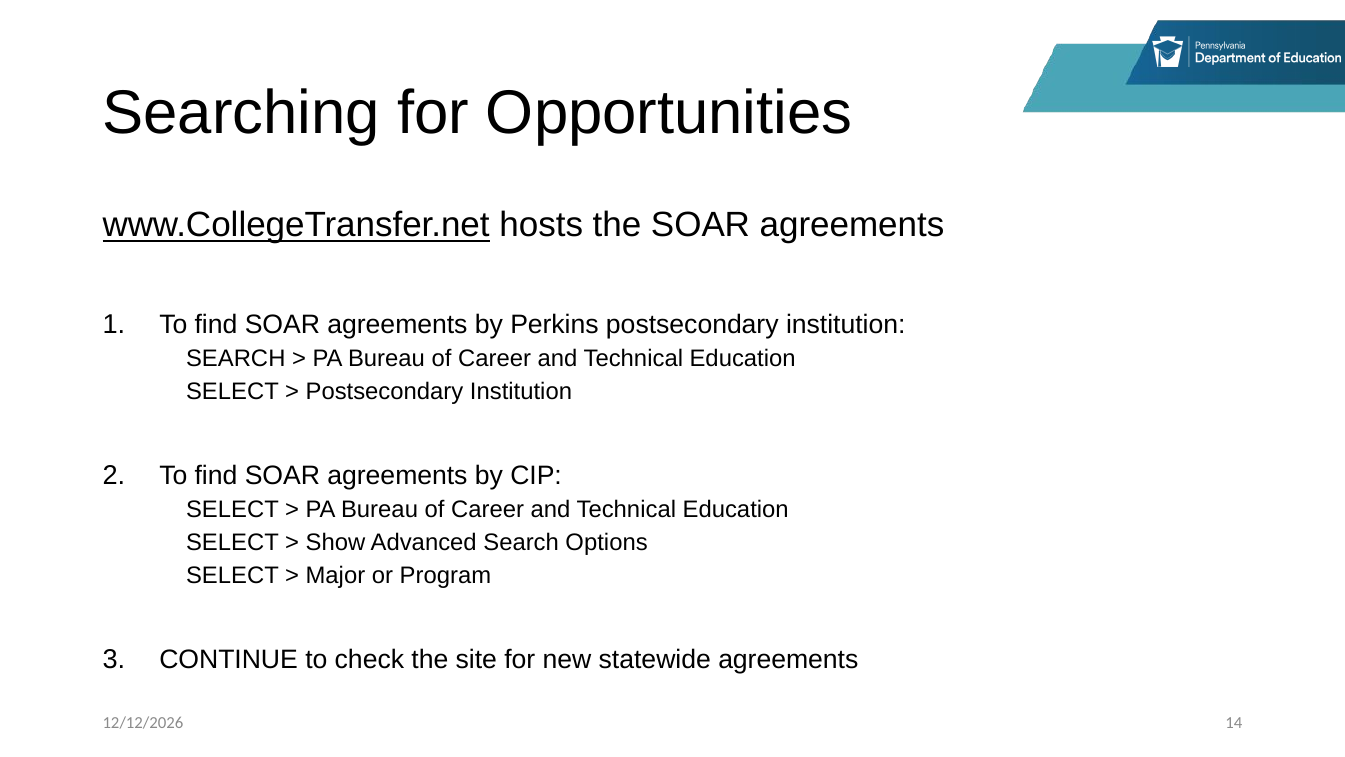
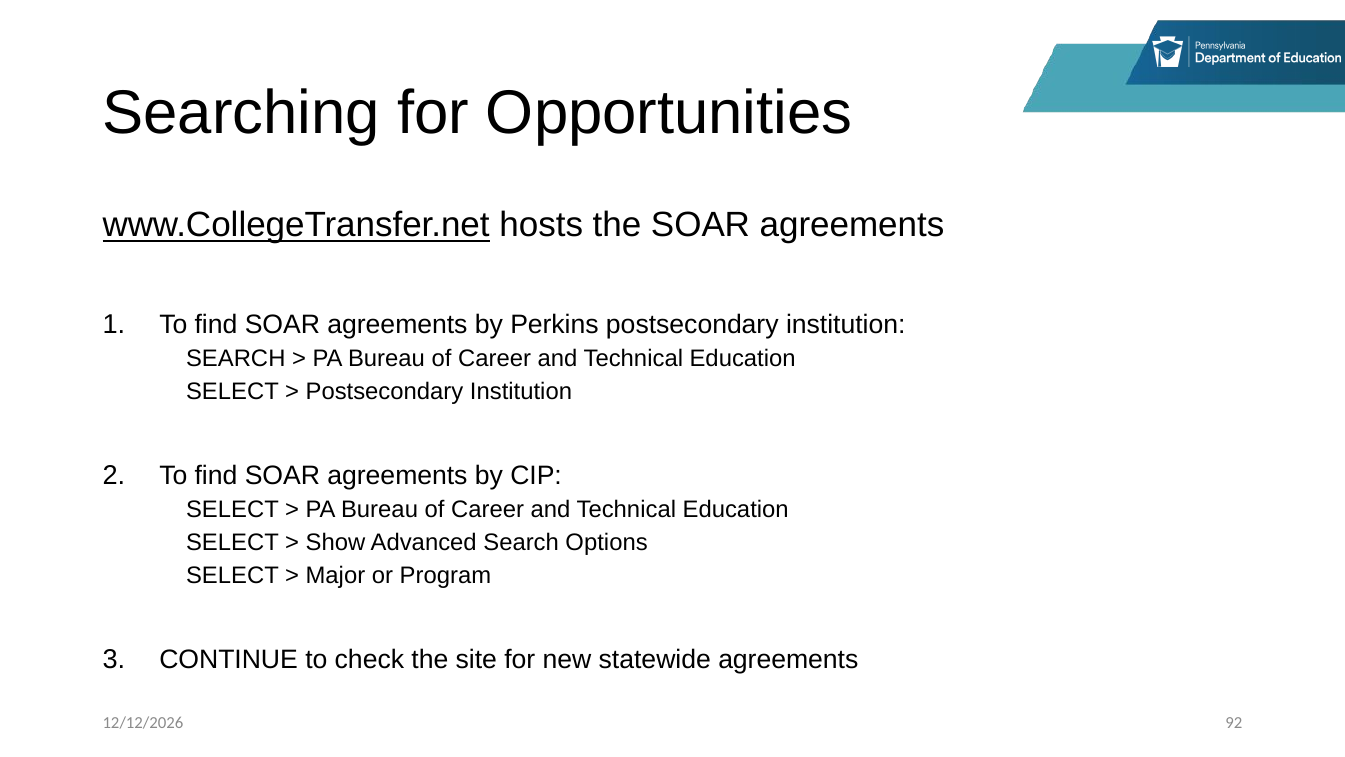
14: 14 -> 92
